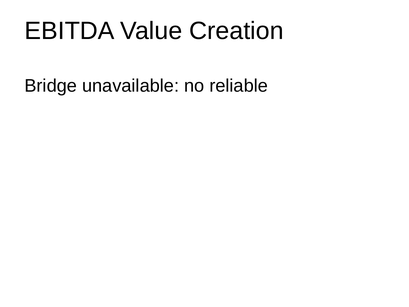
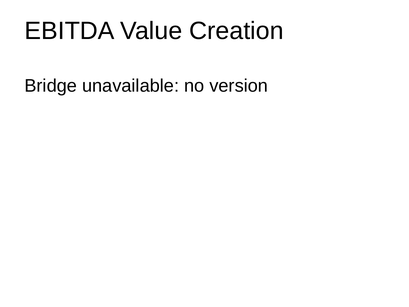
reliable: reliable -> version
